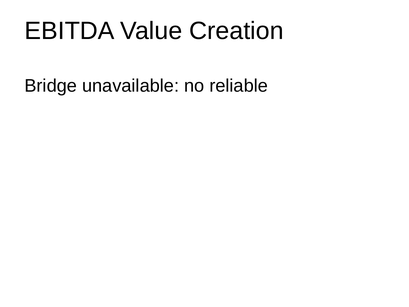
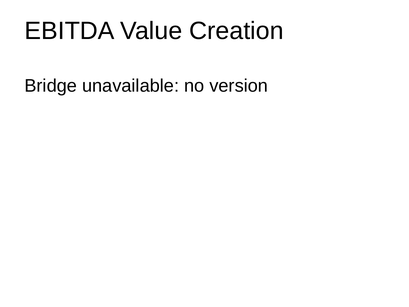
reliable: reliable -> version
